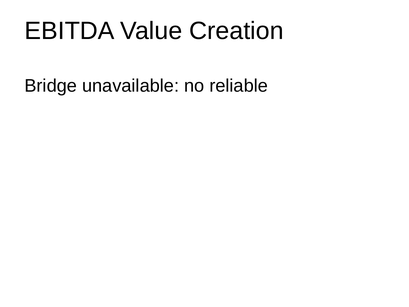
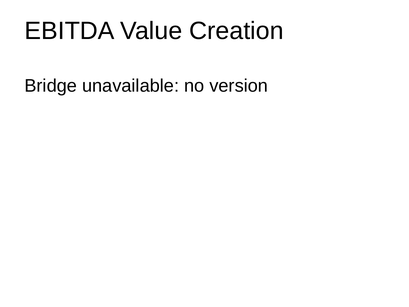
reliable: reliable -> version
